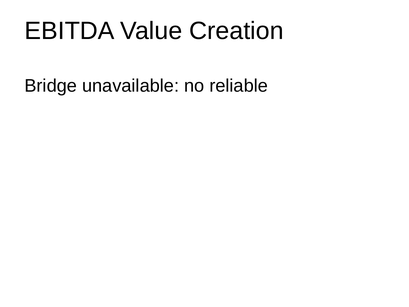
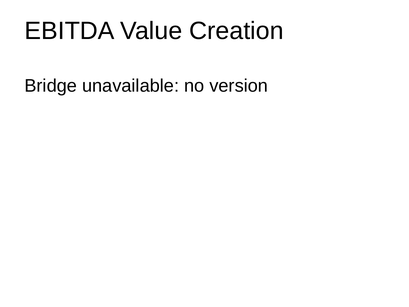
reliable: reliable -> version
